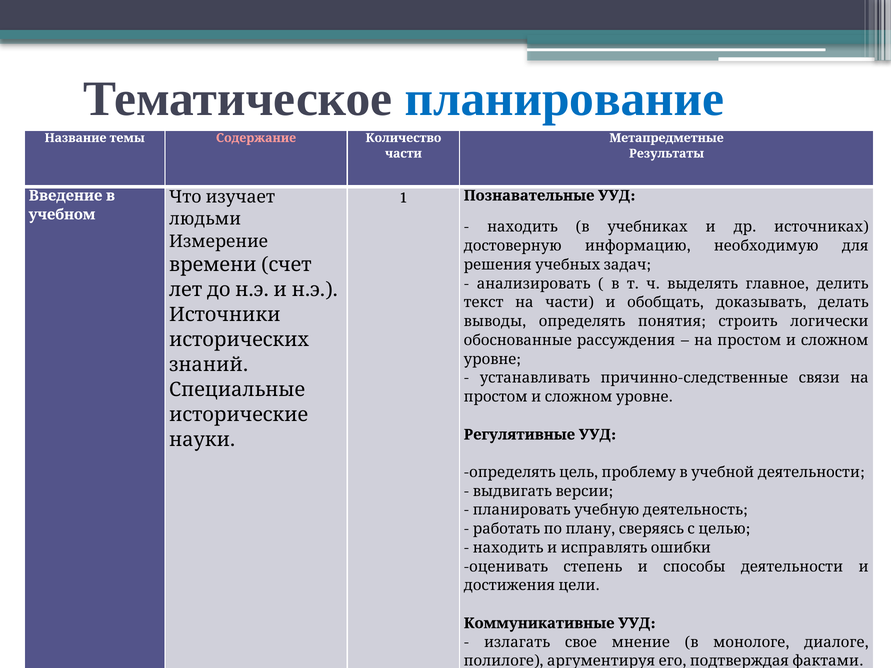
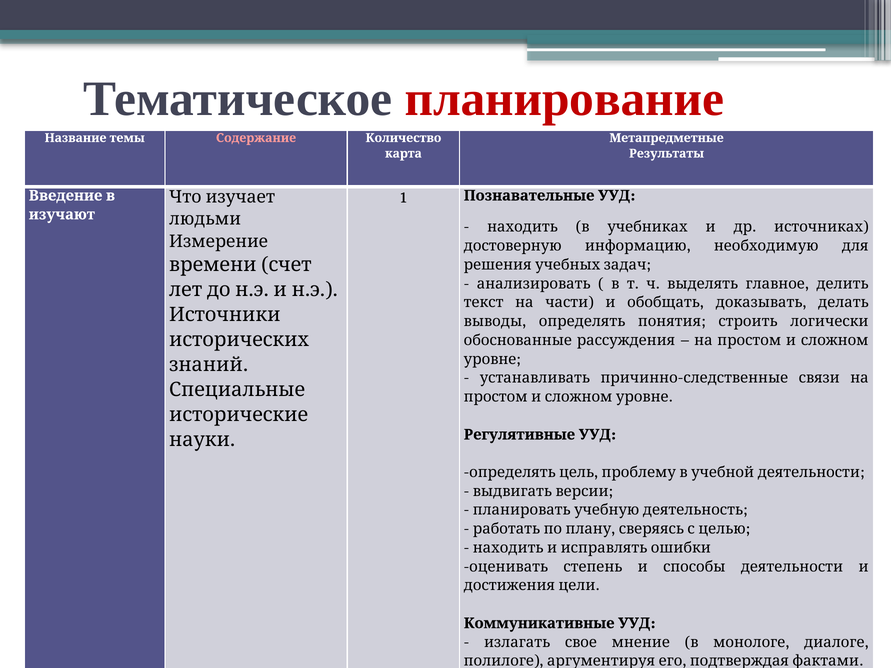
планирование colour: blue -> red
части at (403, 154): части -> карта
учебном: учебном -> изучают
